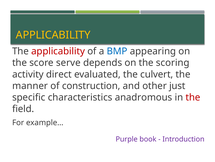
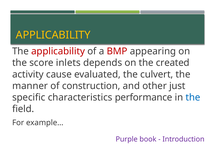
BMP colour: blue -> red
serve: serve -> inlets
scoring: scoring -> created
direct: direct -> cause
anadromous: anadromous -> performance
the at (193, 97) colour: red -> blue
